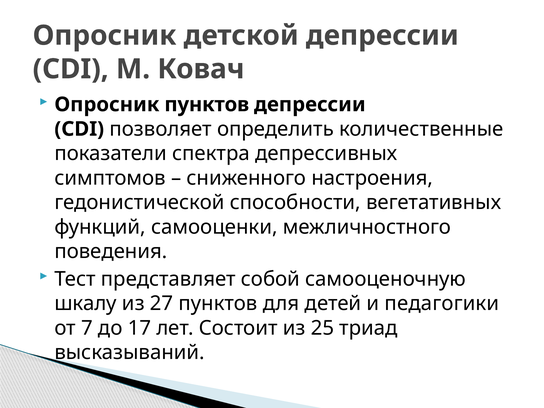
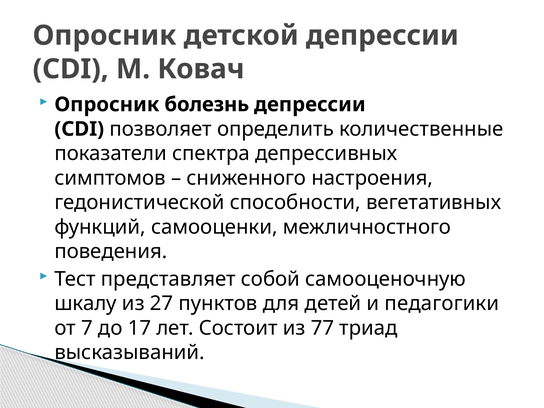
Опросник пунктов: пунктов -> болезнь
25: 25 -> 77
